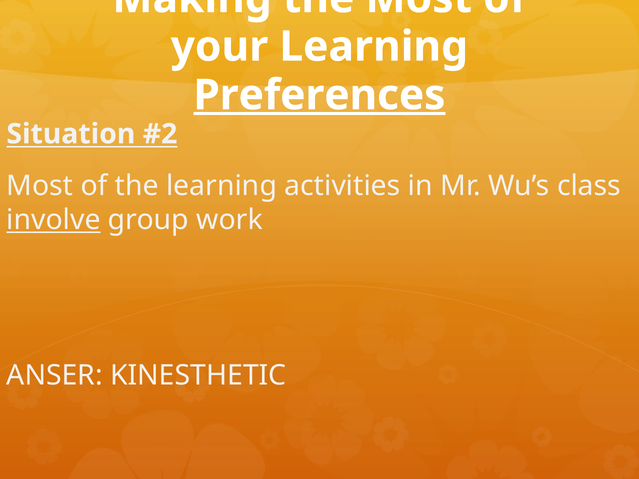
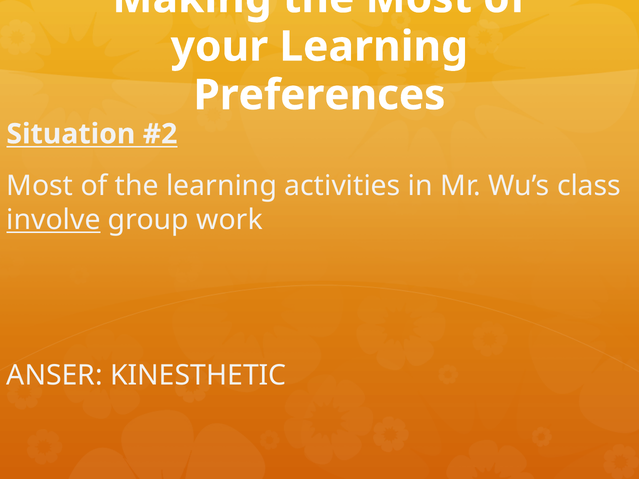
Preferences underline: present -> none
